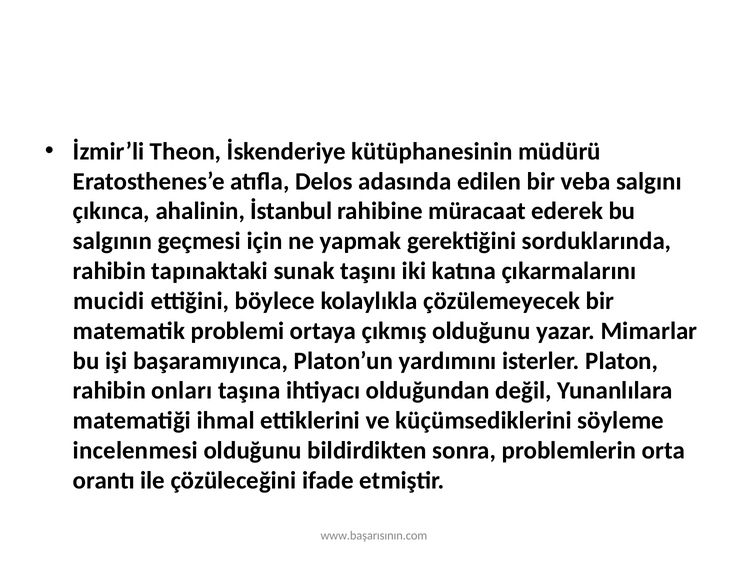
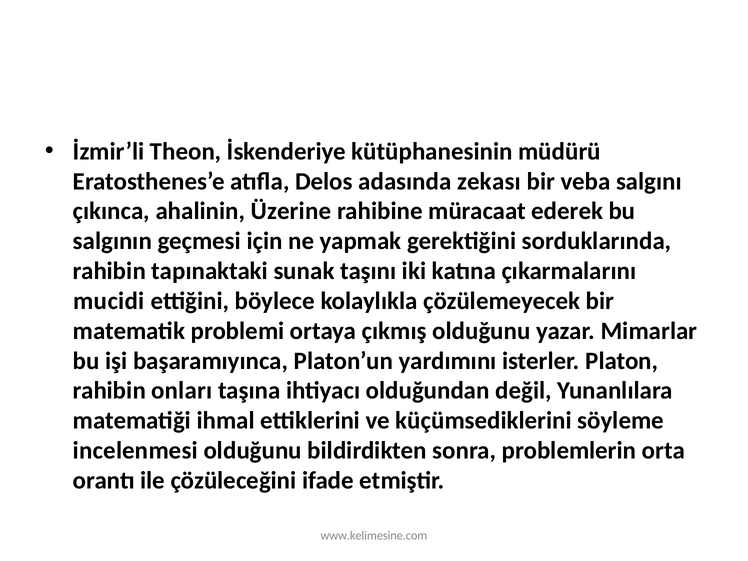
edilen: edilen -> zekası
İstanbul: İstanbul -> Üzerine
www.başarısının.com: www.başarısının.com -> www.kelimesine.com
